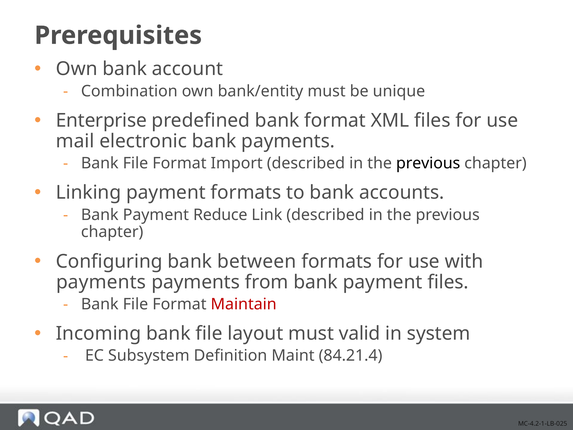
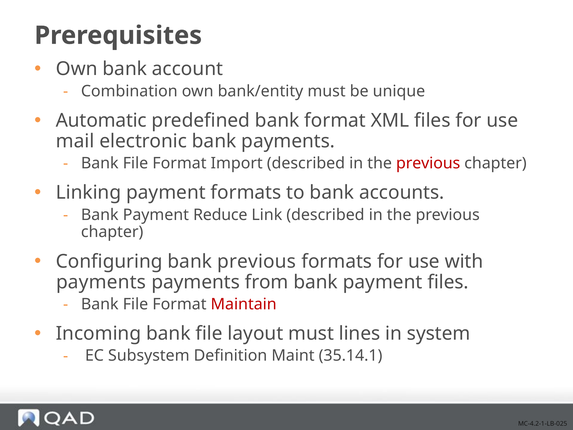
Enterprise: Enterprise -> Automatic
previous at (428, 163) colour: black -> red
bank between: between -> previous
valid: valid -> lines
84.21.4: 84.21.4 -> 35.14.1
